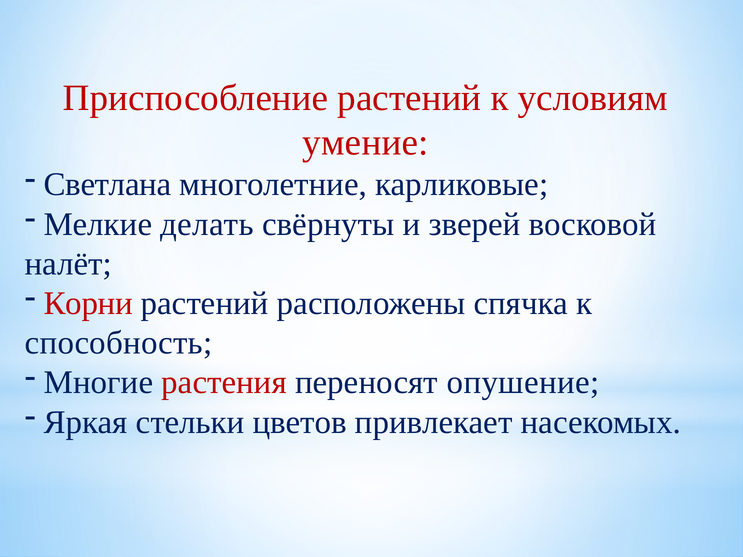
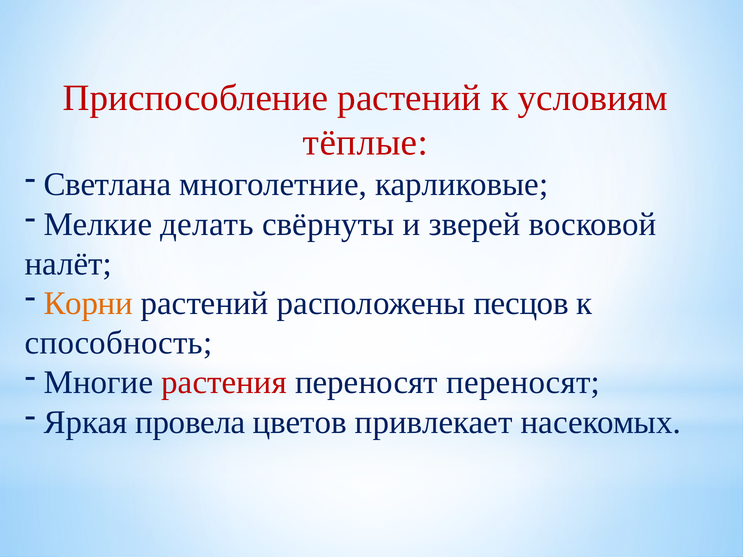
умение: умение -> тёплые
Корни colour: red -> orange
спячка: спячка -> песцов
переносят опушение: опушение -> переносят
стельки: стельки -> провела
